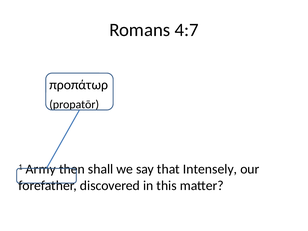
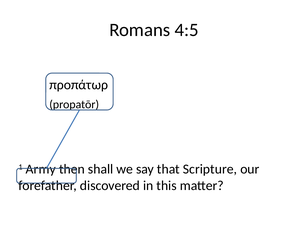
4:7: 4:7 -> 4:5
Intensely: Intensely -> Scripture
